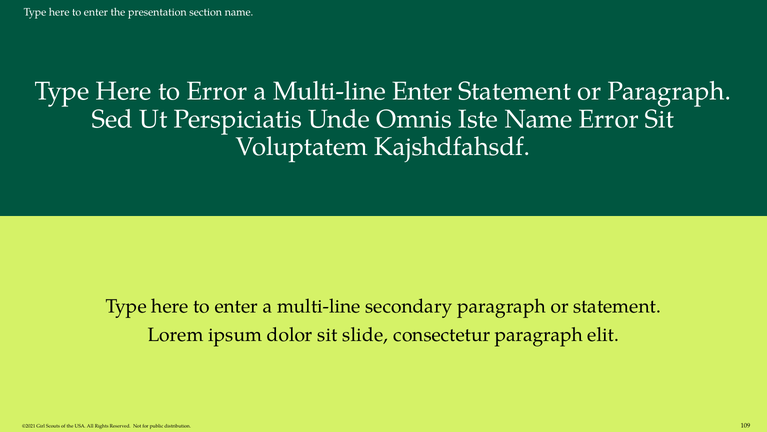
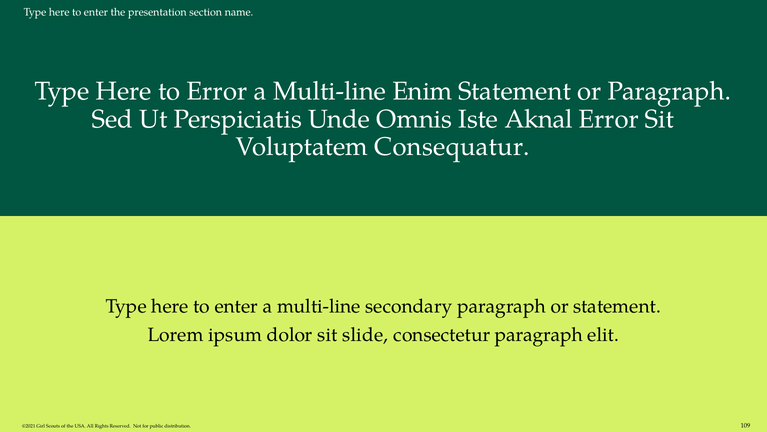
Multi-line Enter: Enter -> Enim
Iste Name: Name -> Aknal
Kajshdfahsdf: Kajshdfahsdf -> Consequatur
